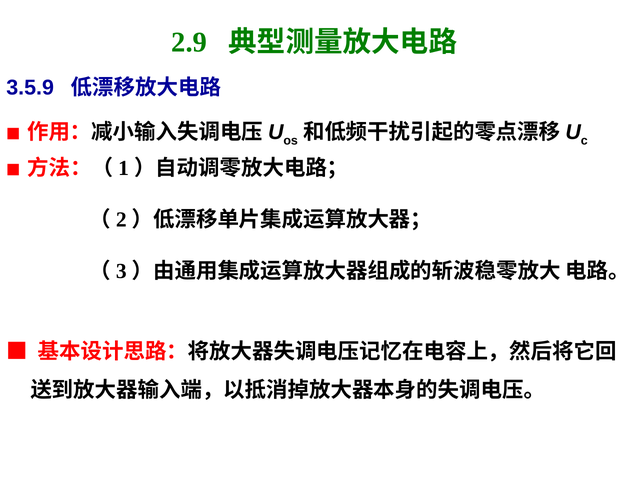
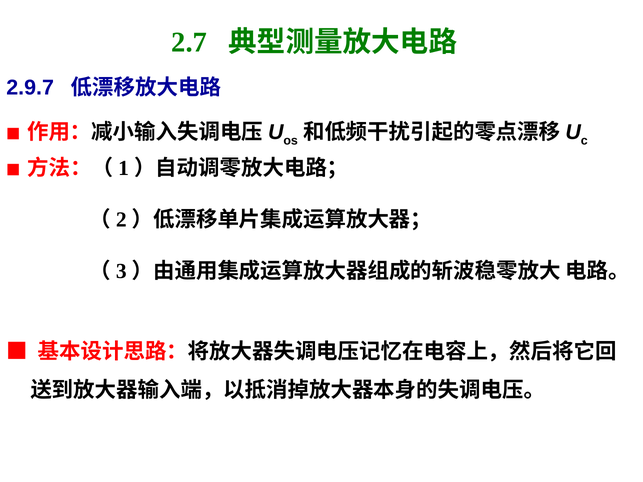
2.9: 2.9 -> 2.7
3.5.9: 3.5.9 -> 2.9.7
